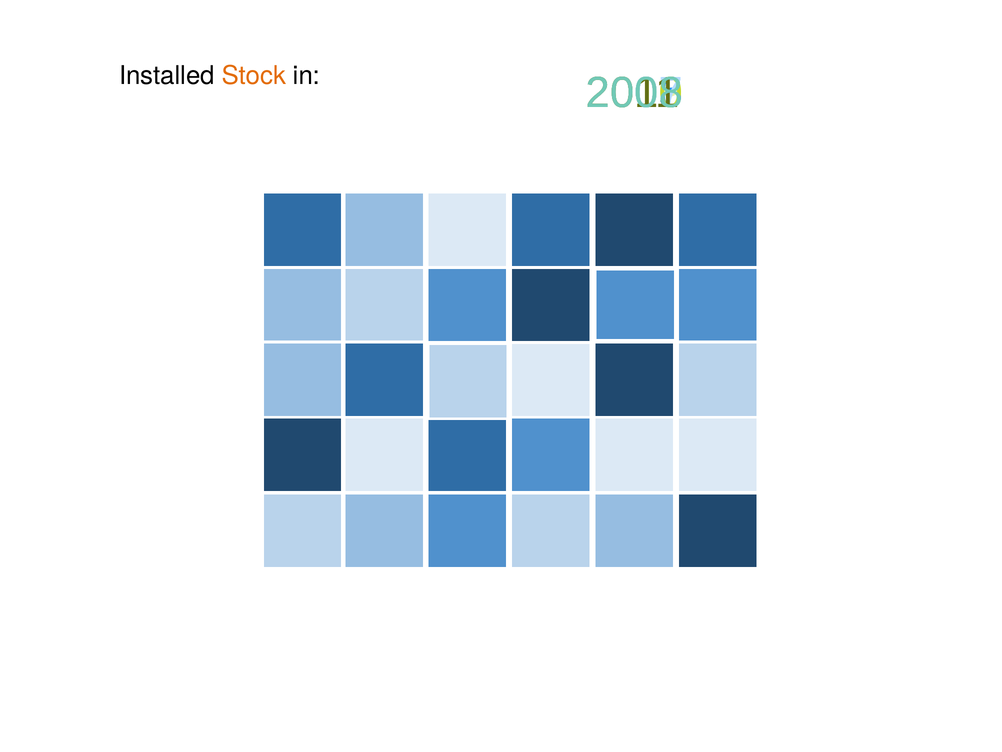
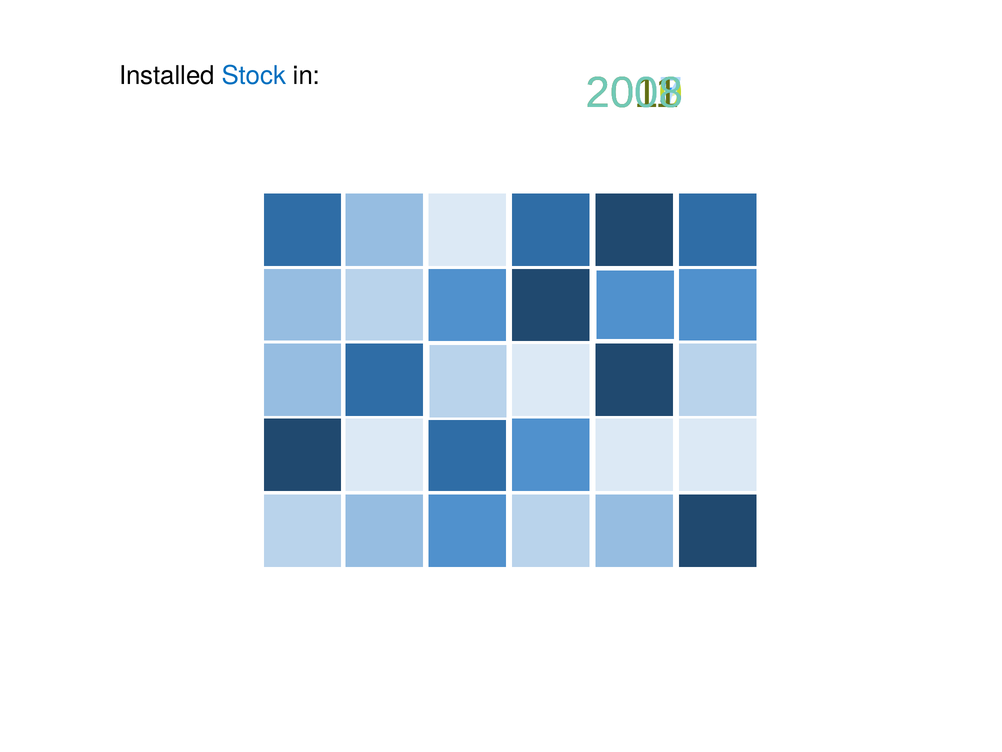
Stock colour: orange -> blue
